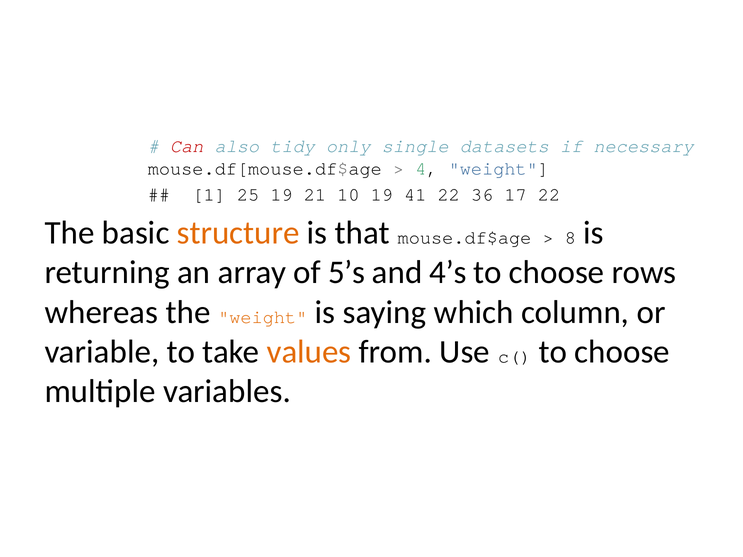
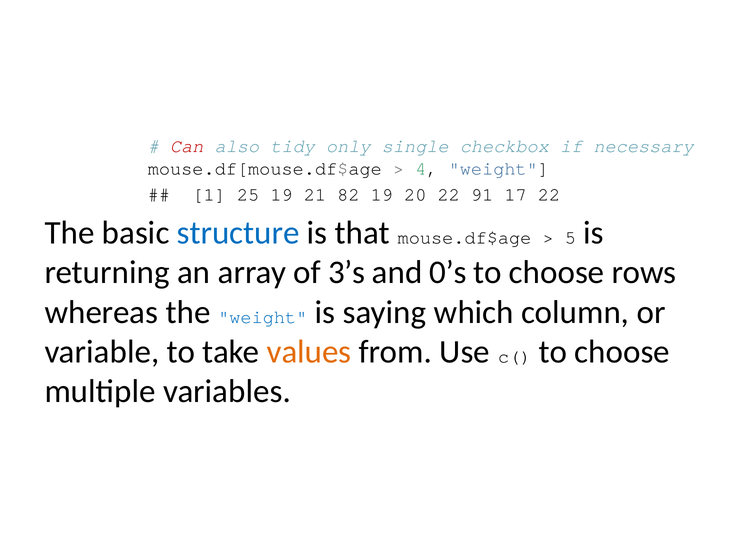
datasets: datasets -> checkbox
10: 10 -> 82
41: 41 -> 20
36: 36 -> 91
structure colour: orange -> blue
8: 8 -> 5
5’s: 5’s -> 3’s
4’s: 4’s -> 0’s
weight at (263, 317) colour: orange -> blue
